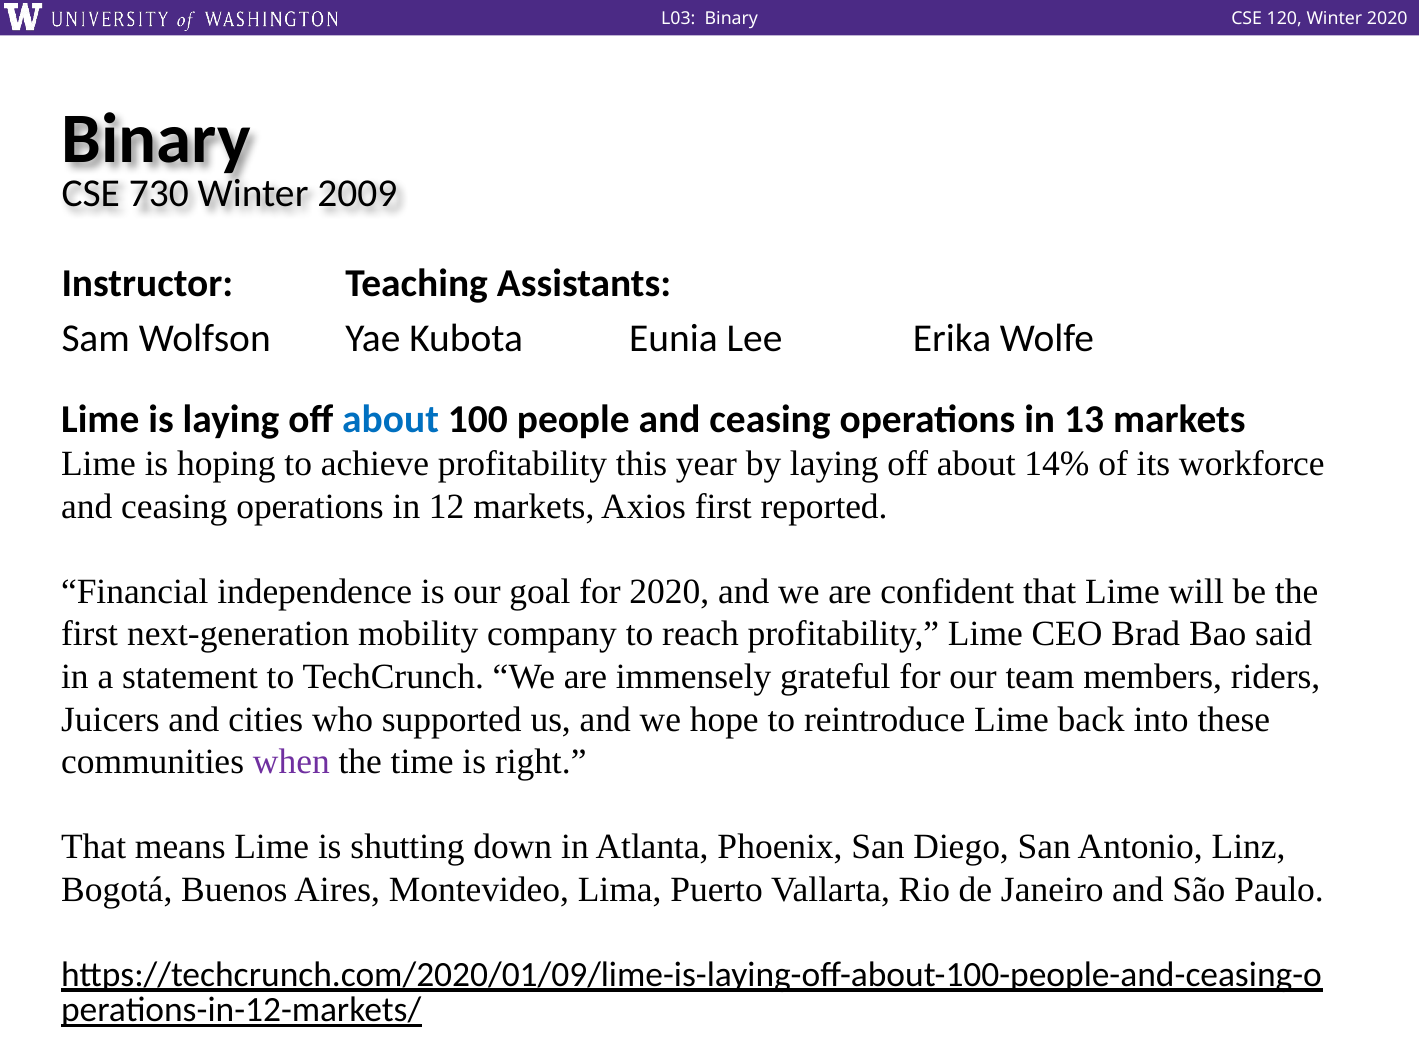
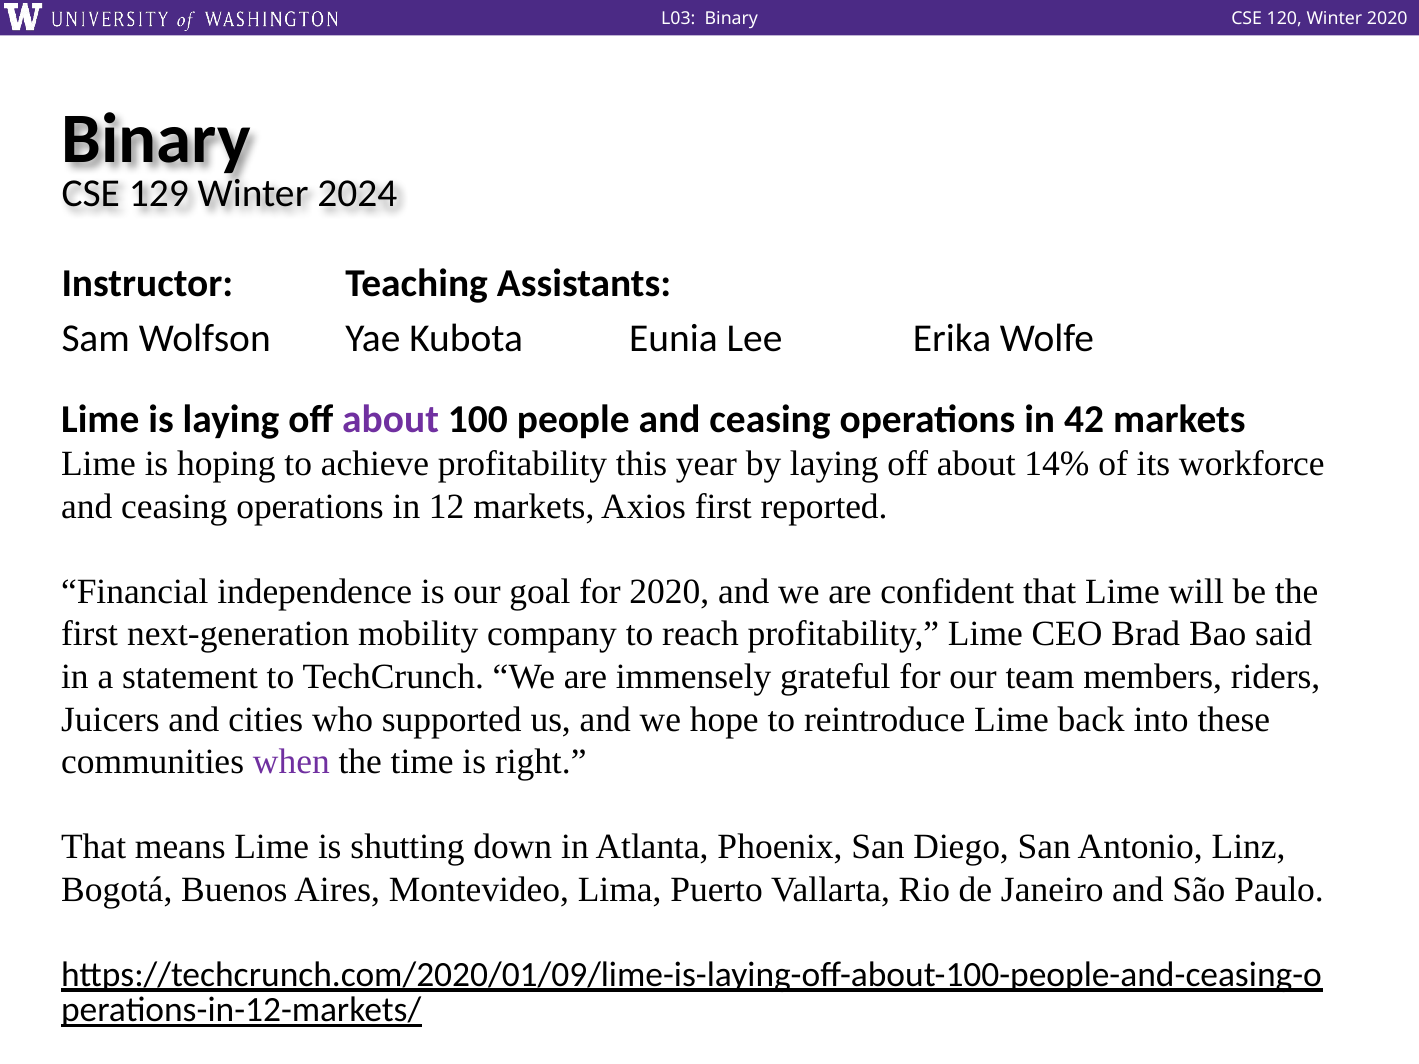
730: 730 -> 129
2009: 2009 -> 2024
about at (391, 419) colour: blue -> purple
13: 13 -> 42
